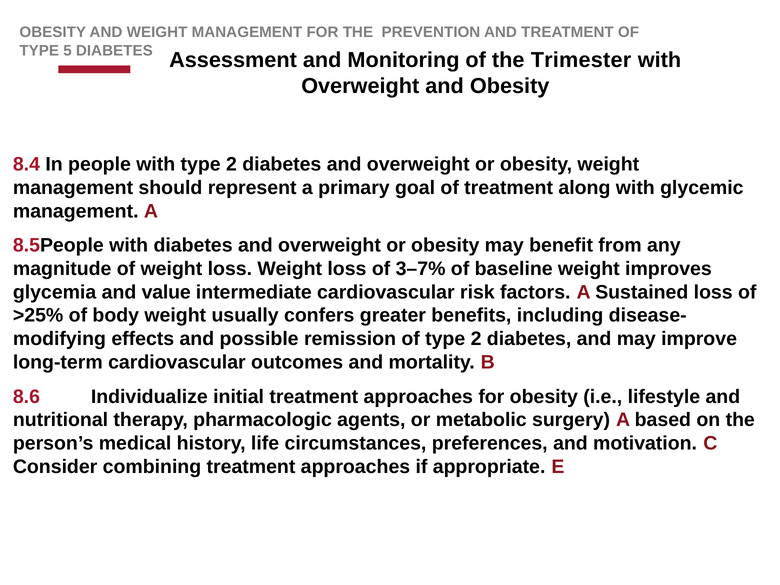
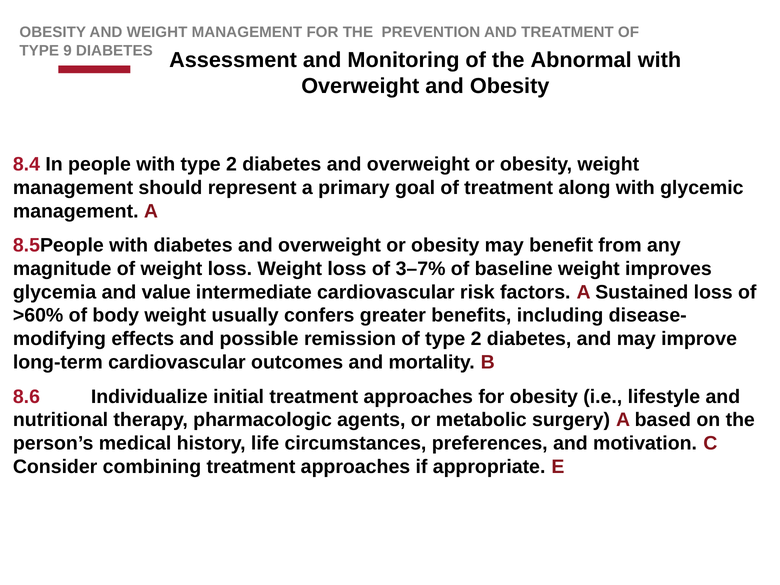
5: 5 -> 9
Trimester: Trimester -> Abnormal
>25%: >25% -> >60%
